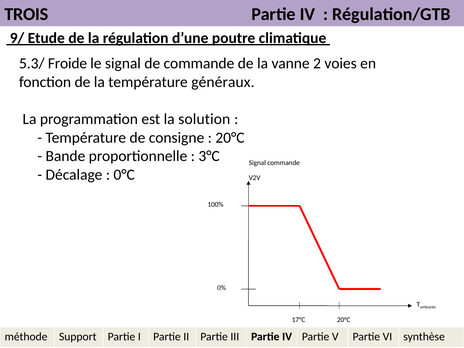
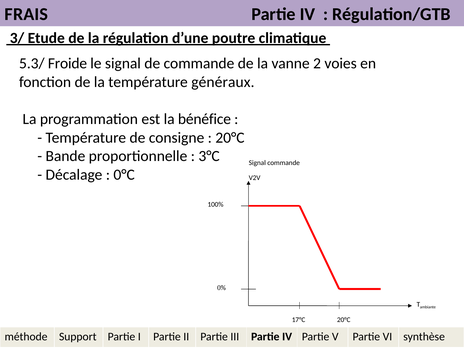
TROIS: TROIS -> FRAIS
9/: 9/ -> 3/
solution: solution -> bénéfice
